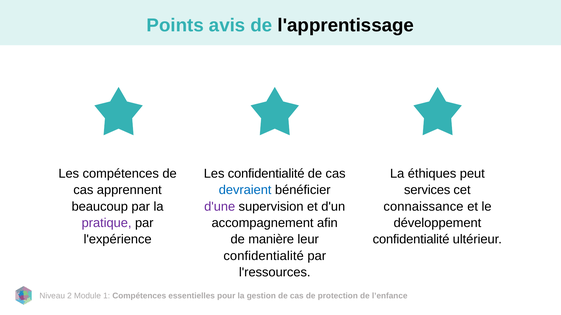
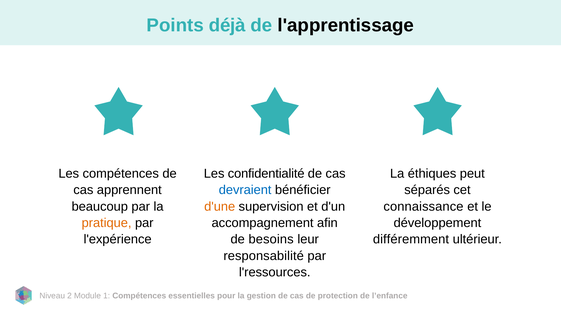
avis: avis -> déjà
services: services -> séparés
d'une colour: purple -> orange
pratique colour: purple -> orange
manière: manière -> besoins
confidentialité at (411, 240): confidentialité -> différemment
confidentialité at (264, 256): confidentialité -> responsabilité
